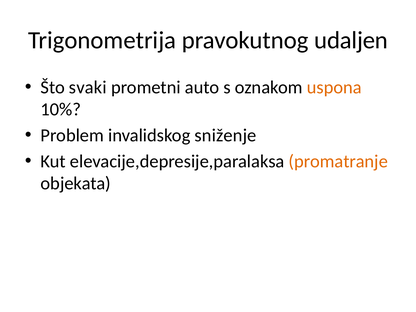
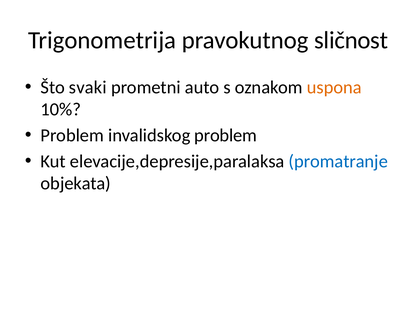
udaljen: udaljen -> sličnost
invalidskog sniženje: sniženje -> problem
promatranje colour: orange -> blue
